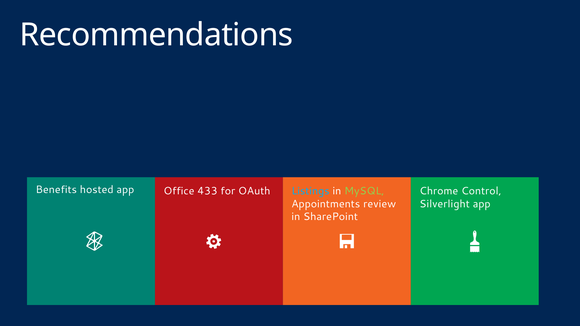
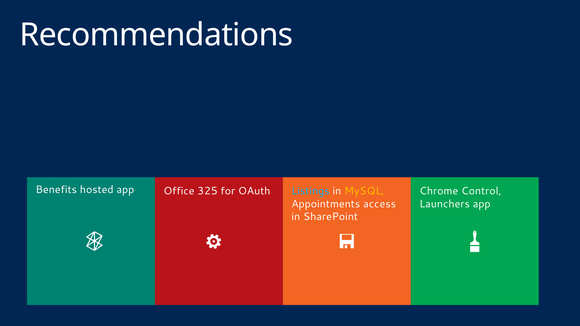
433: 433 -> 325
MySQL colour: light green -> yellow
review: review -> access
Silverlight: Silverlight -> Launchers
